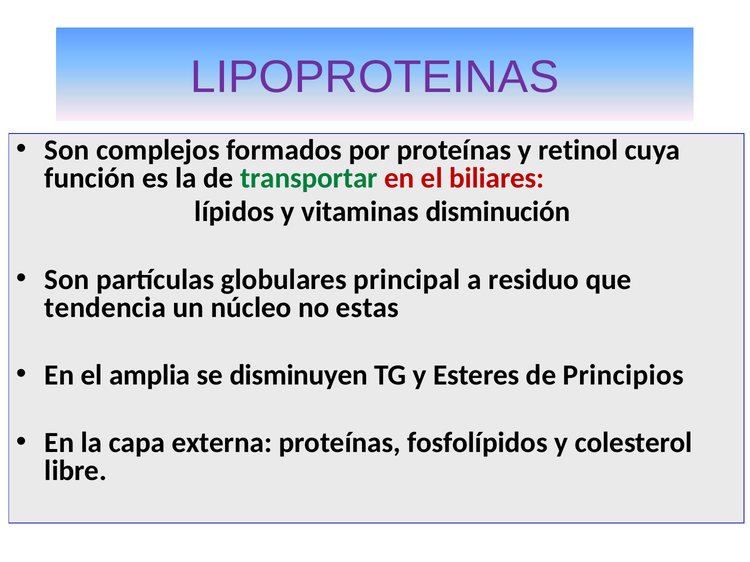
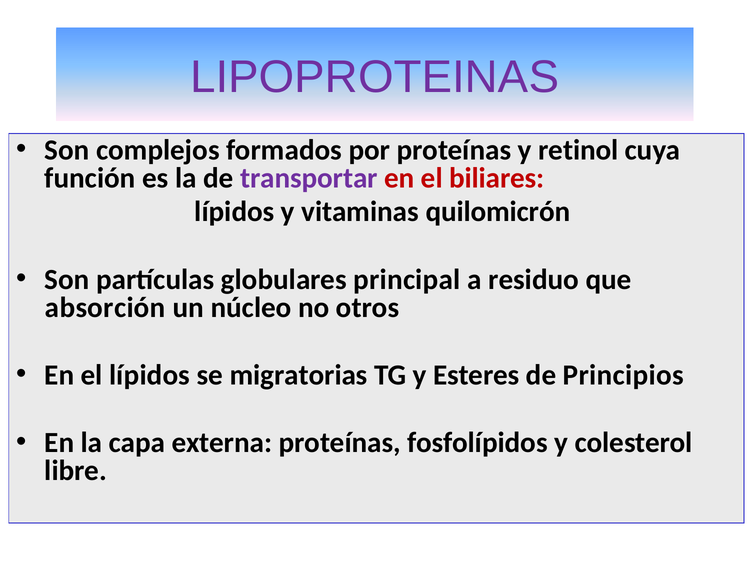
transportar colour: green -> purple
disminución: disminución -> quilomicrón
tendencia: tendencia -> absorción
estas: estas -> otros
el amplia: amplia -> lípidos
disminuyen: disminuyen -> migratorias
